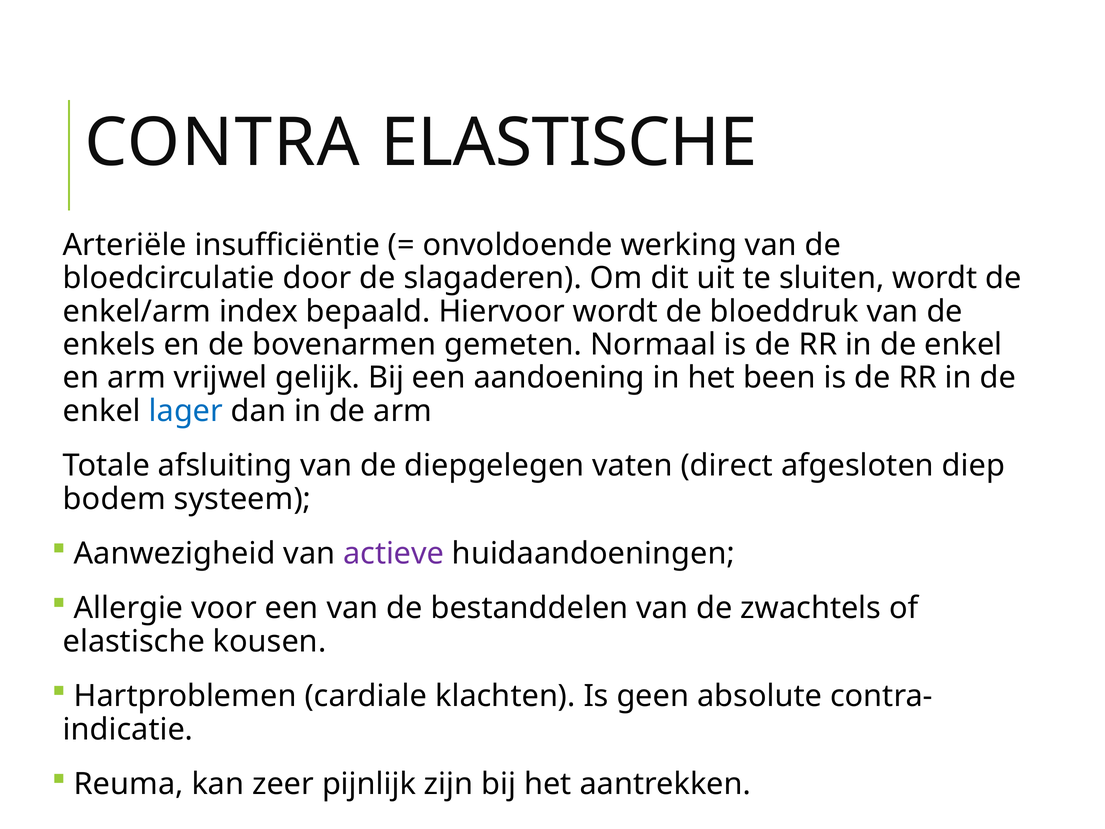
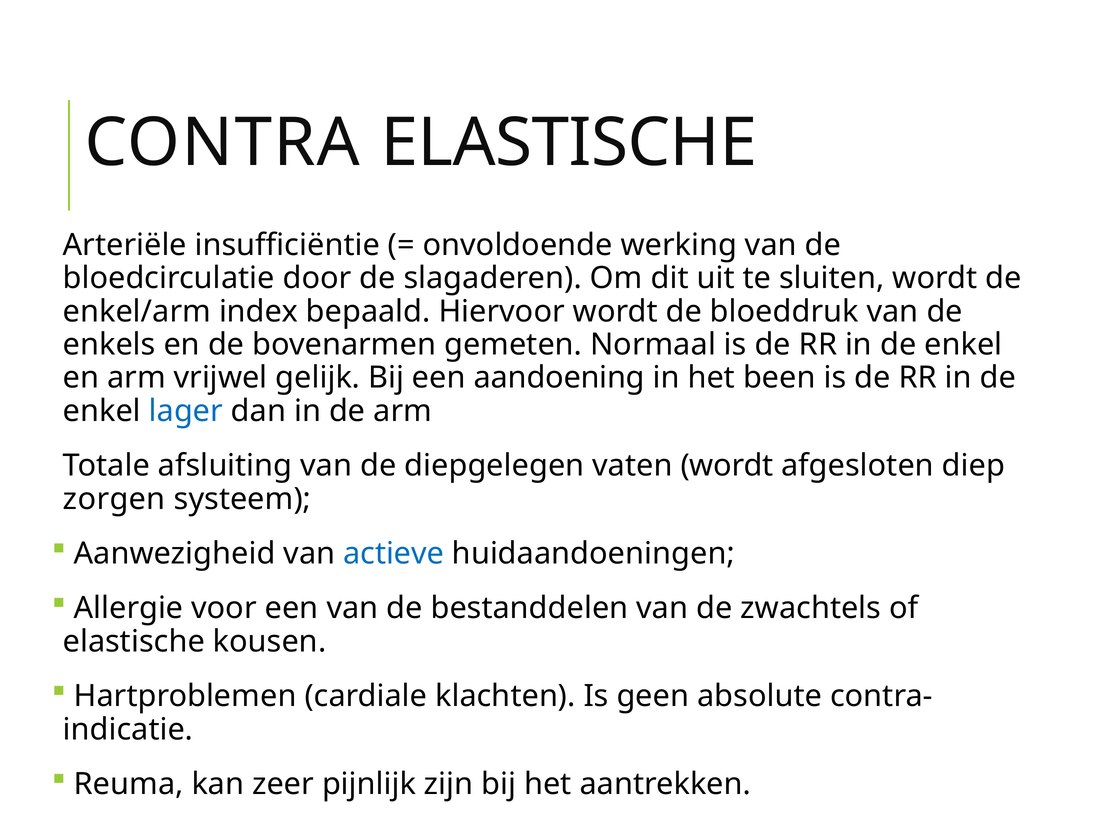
vaten direct: direct -> wordt
bodem: bodem -> zorgen
actieve colour: purple -> blue
